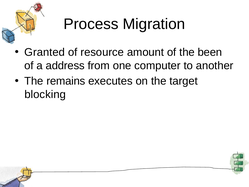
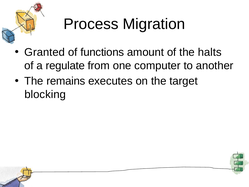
resource: resource -> functions
been: been -> halts
address: address -> regulate
